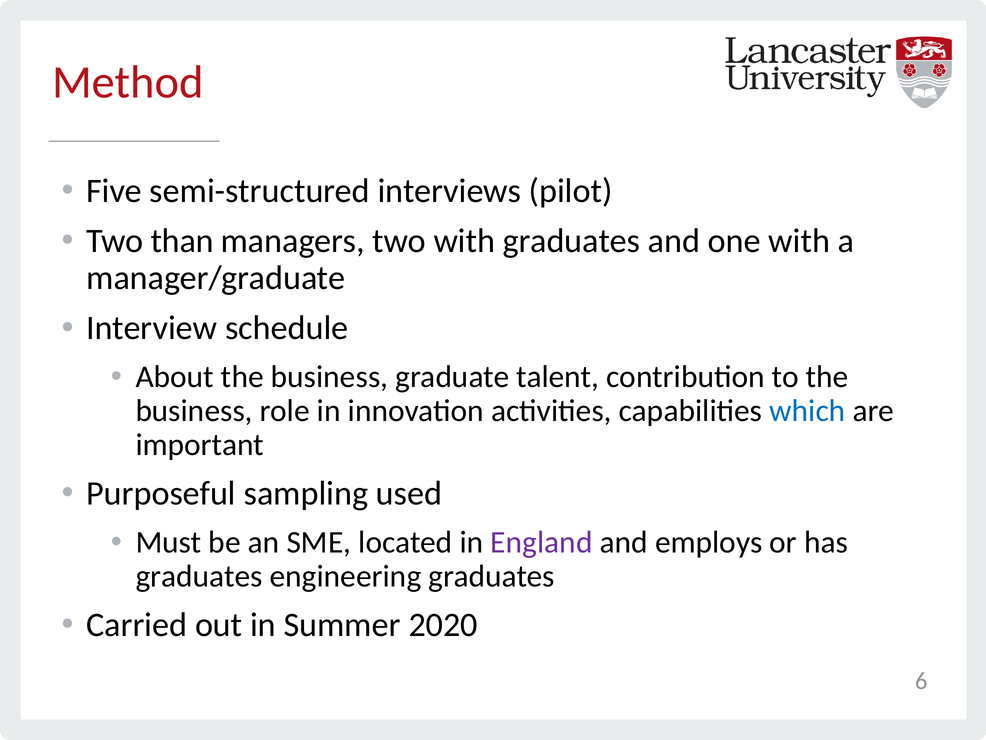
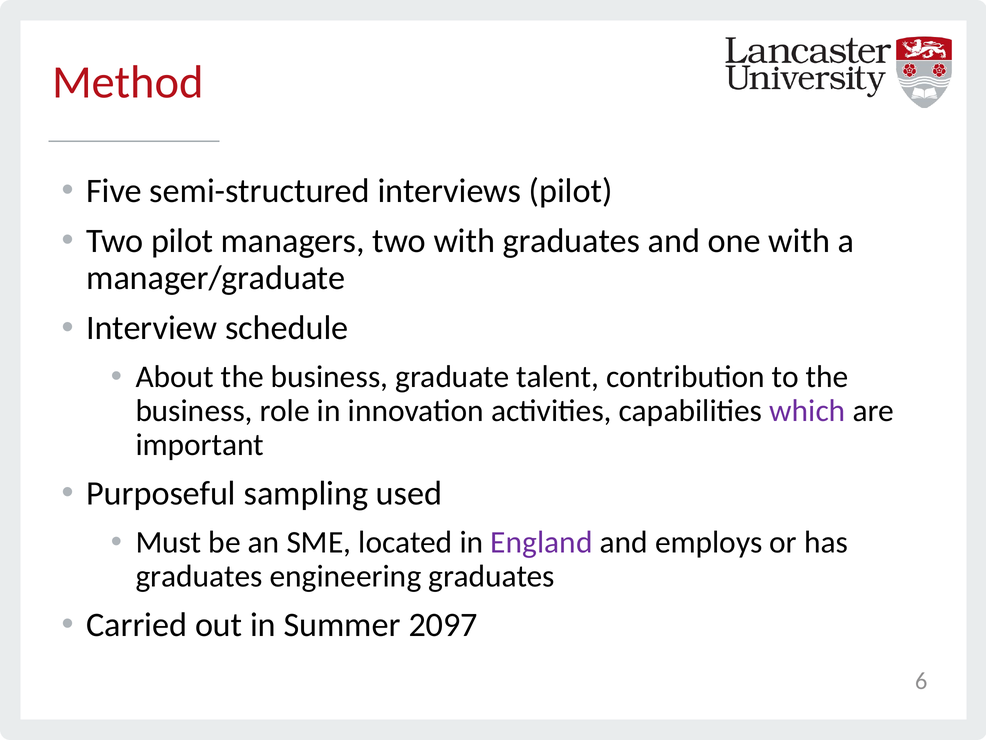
Two than: than -> pilot
which colour: blue -> purple
2020: 2020 -> 2097
